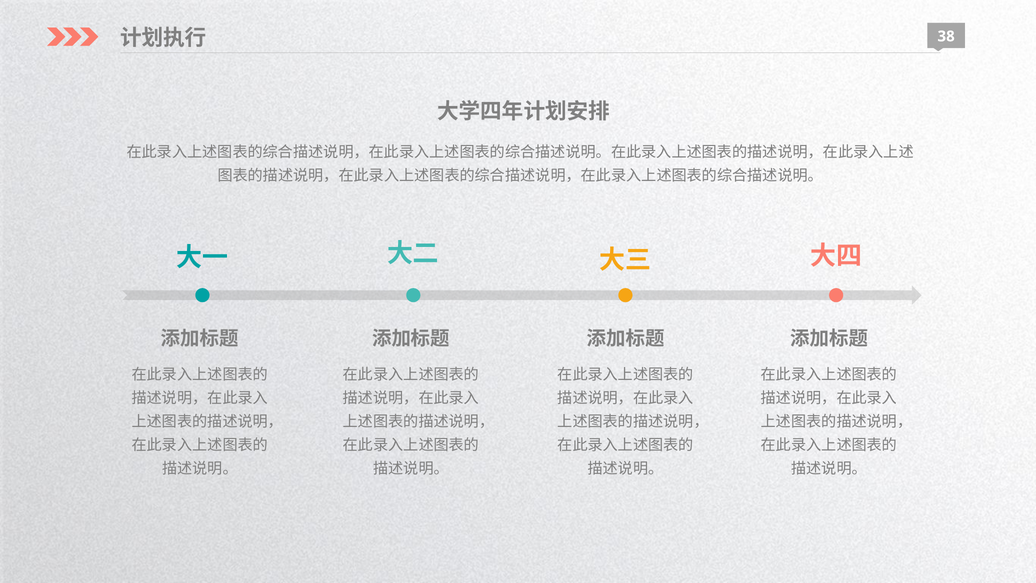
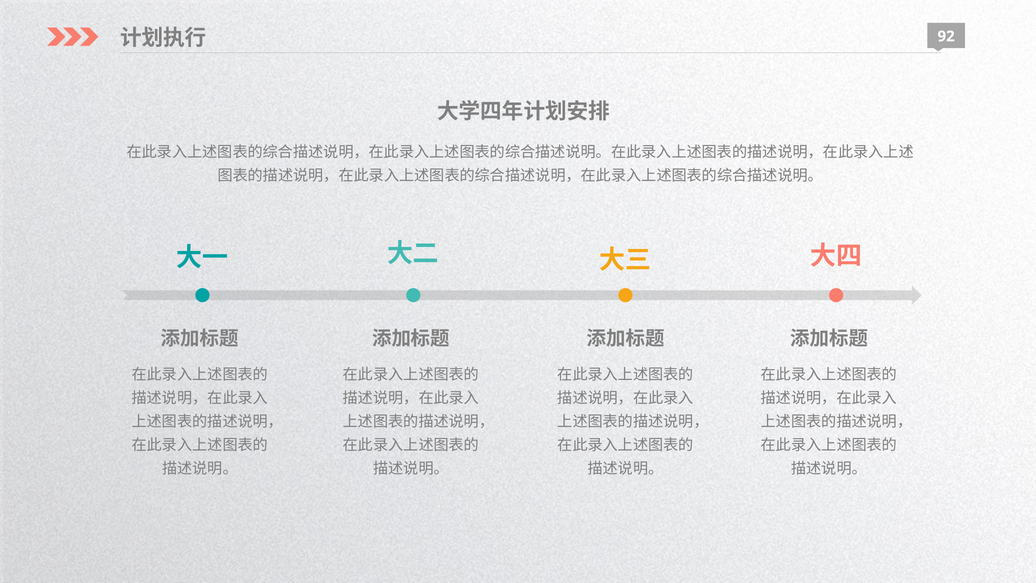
38: 38 -> 92
